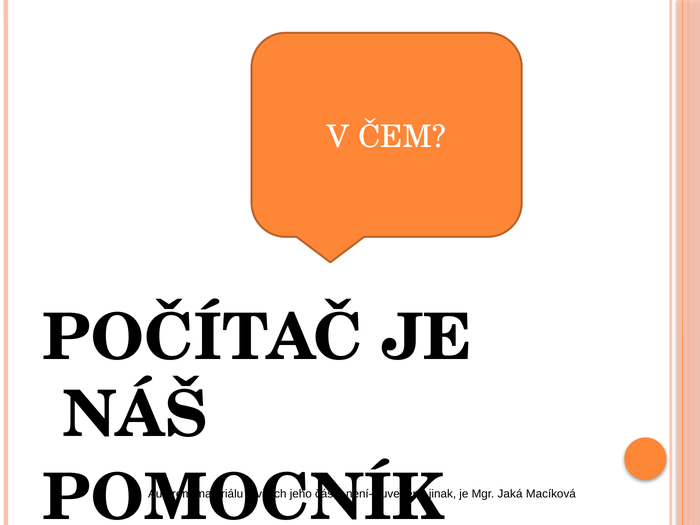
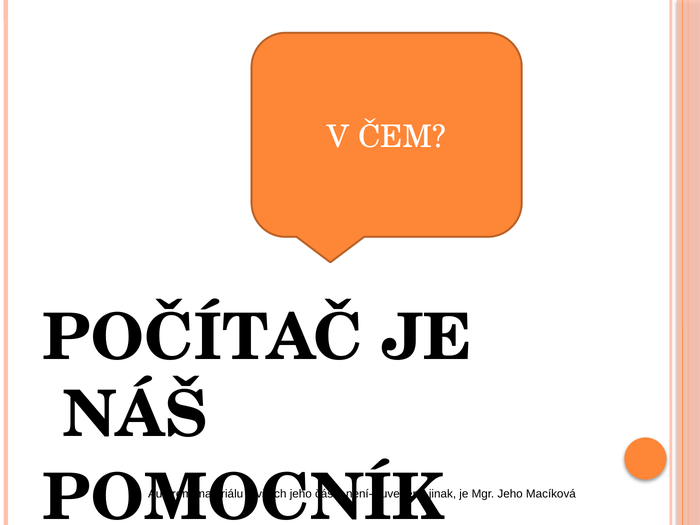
Mgr Jaká: Jaká -> Jeho
